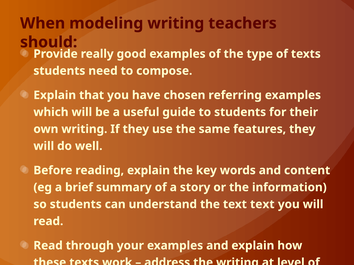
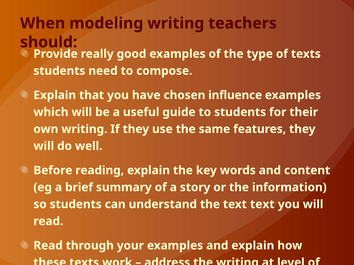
referring: referring -> influence
